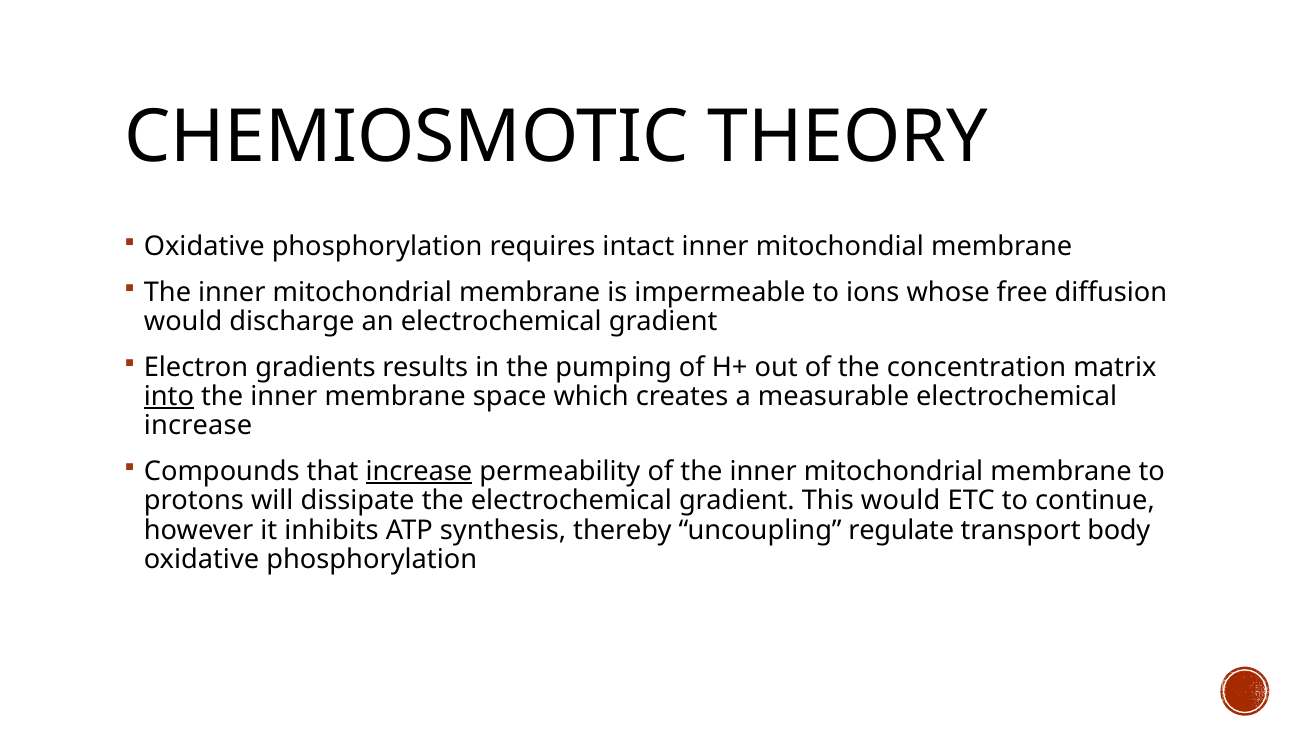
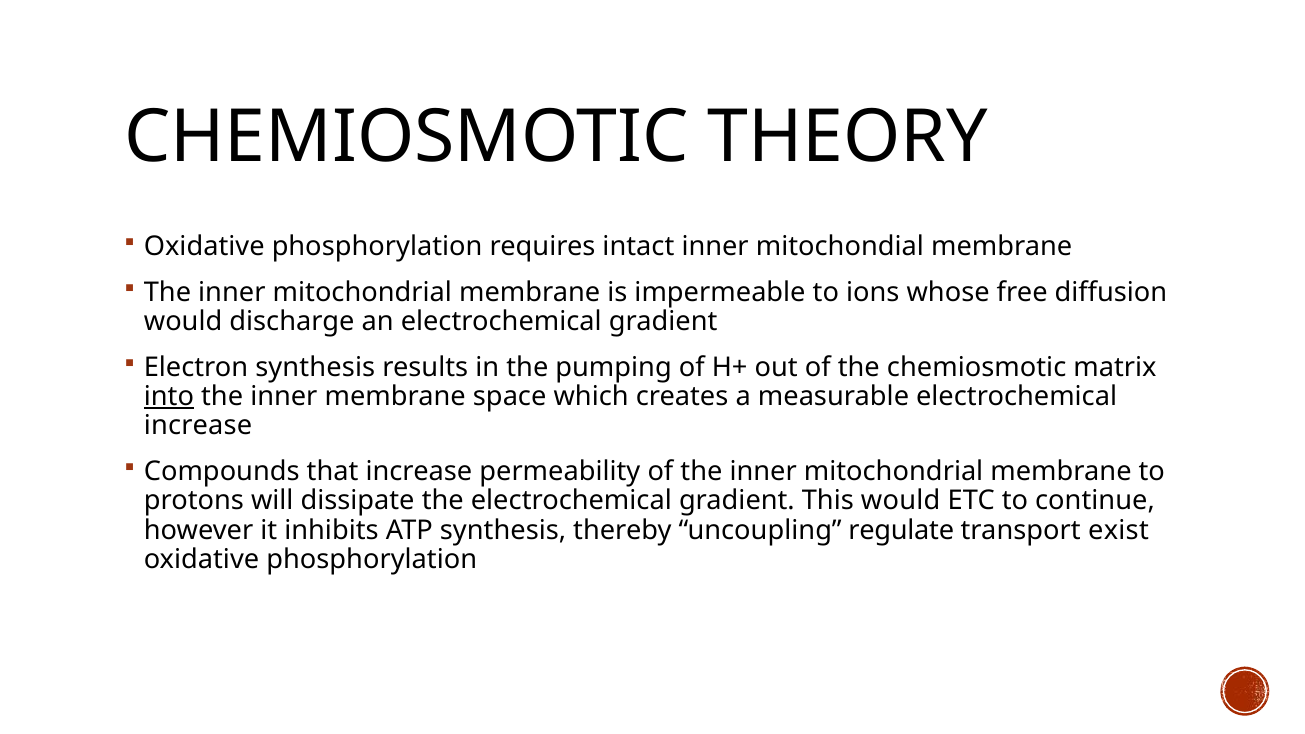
Electron gradients: gradients -> synthesis
the concentration: concentration -> chemiosmotic
increase at (419, 472) underline: present -> none
body: body -> exist
